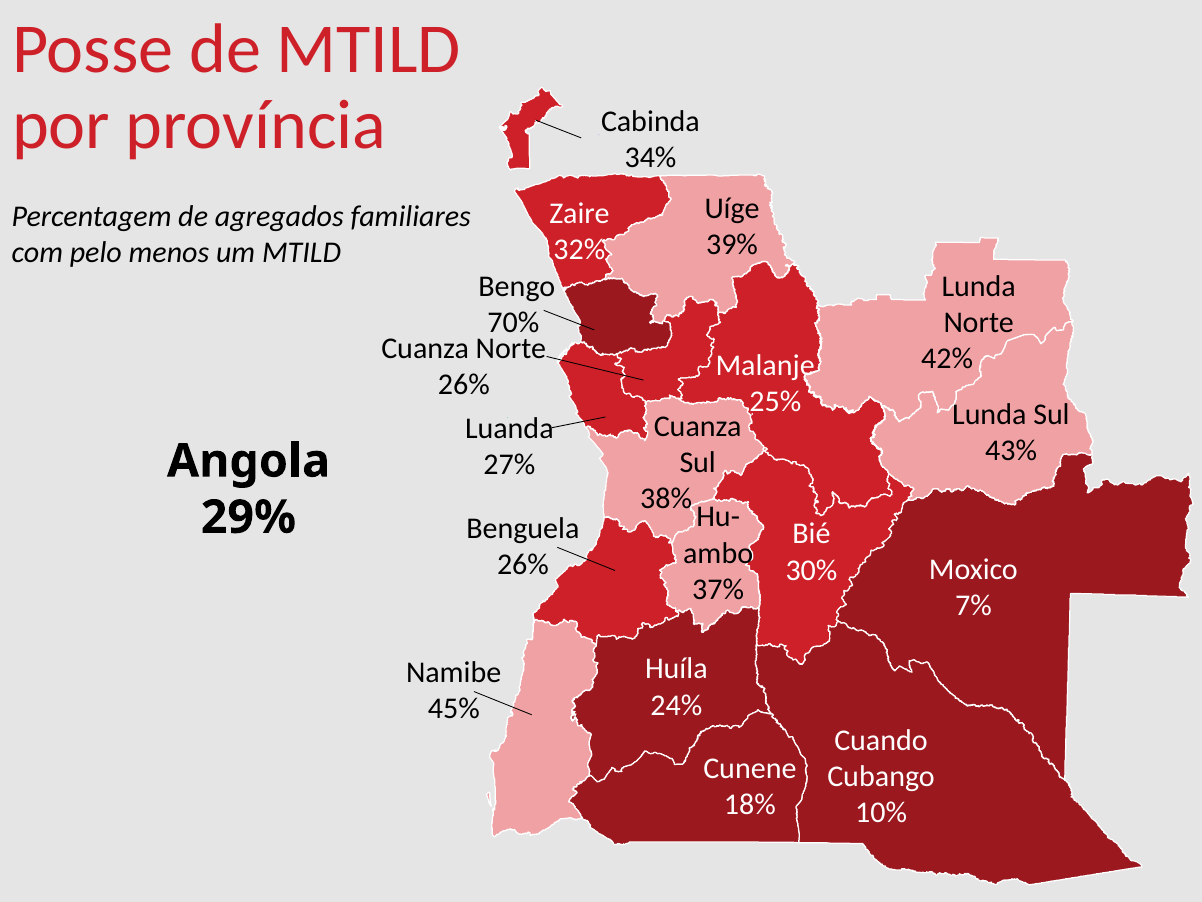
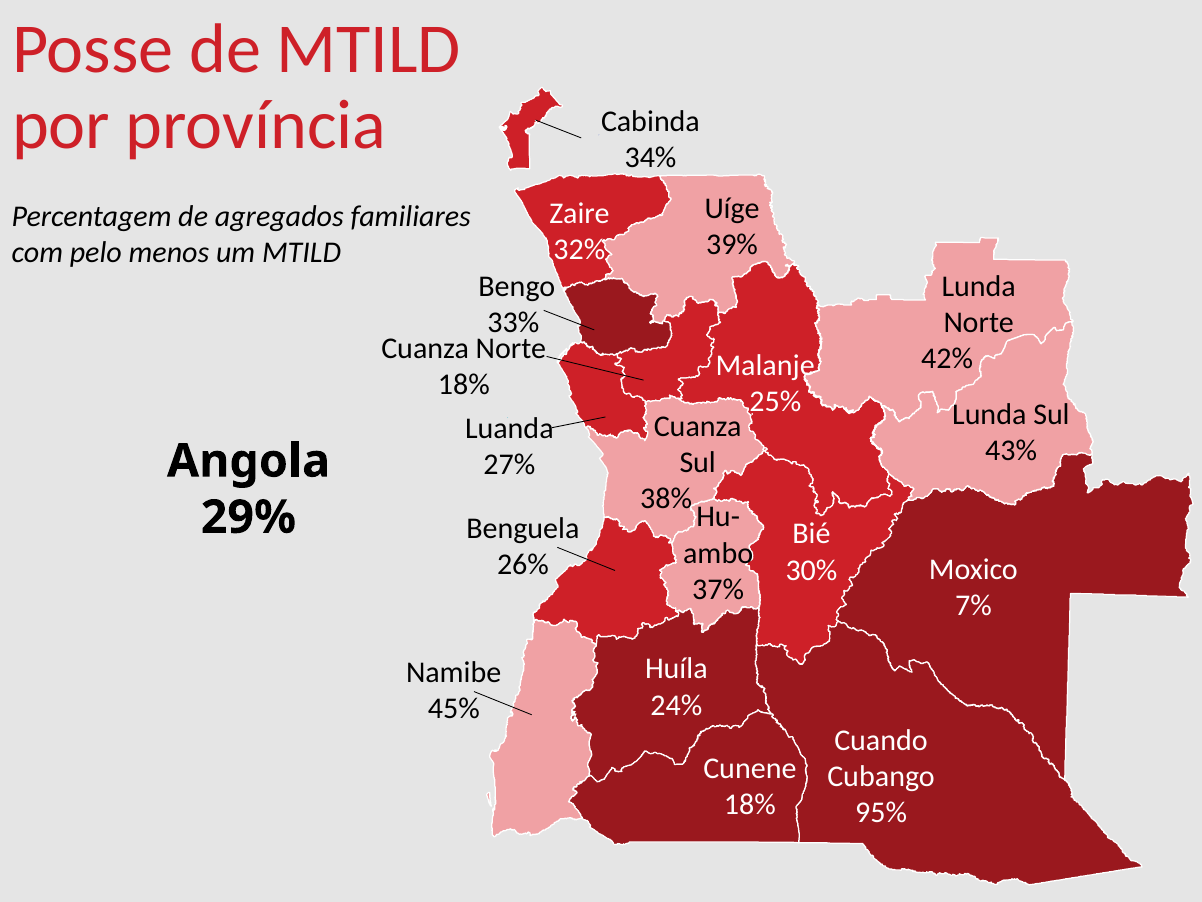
70%: 70% -> 33%
26% at (464, 384): 26% -> 18%
10%: 10% -> 95%
